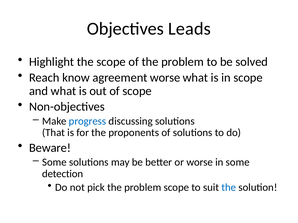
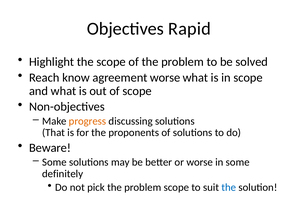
Leads: Leads -> Rapid
progress colour: blue -> orange
detection: detection -> definitely
